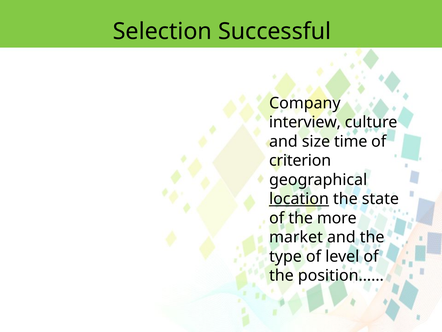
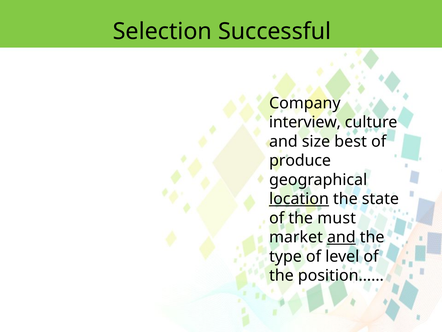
time: time -> best
criterion: criterion -> produce
more: more -> must
and at (341, 237) underline: none -> present
